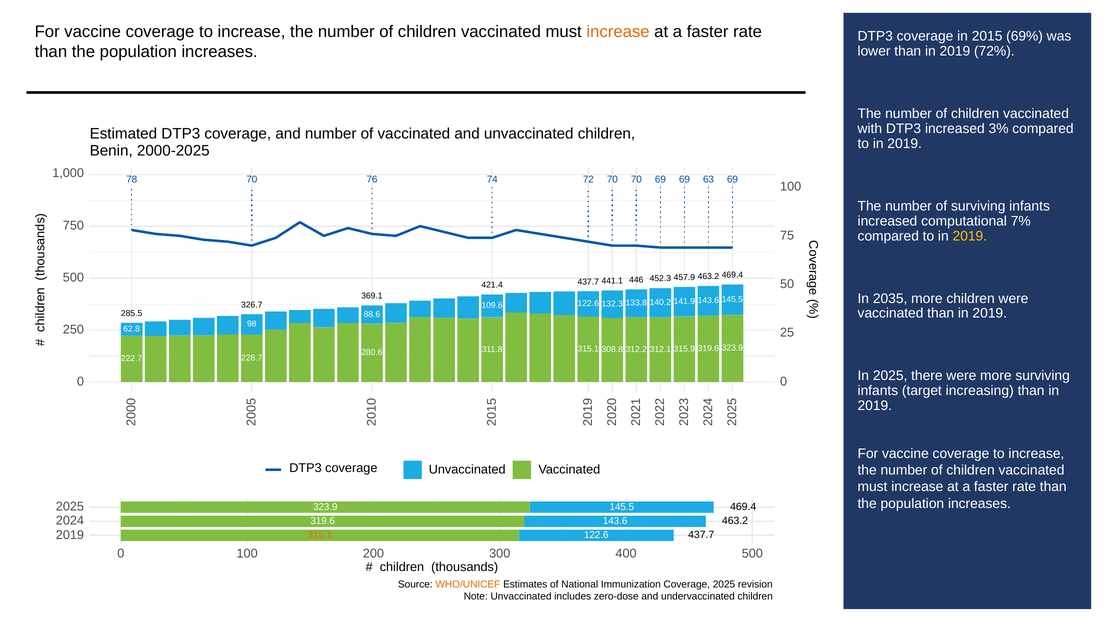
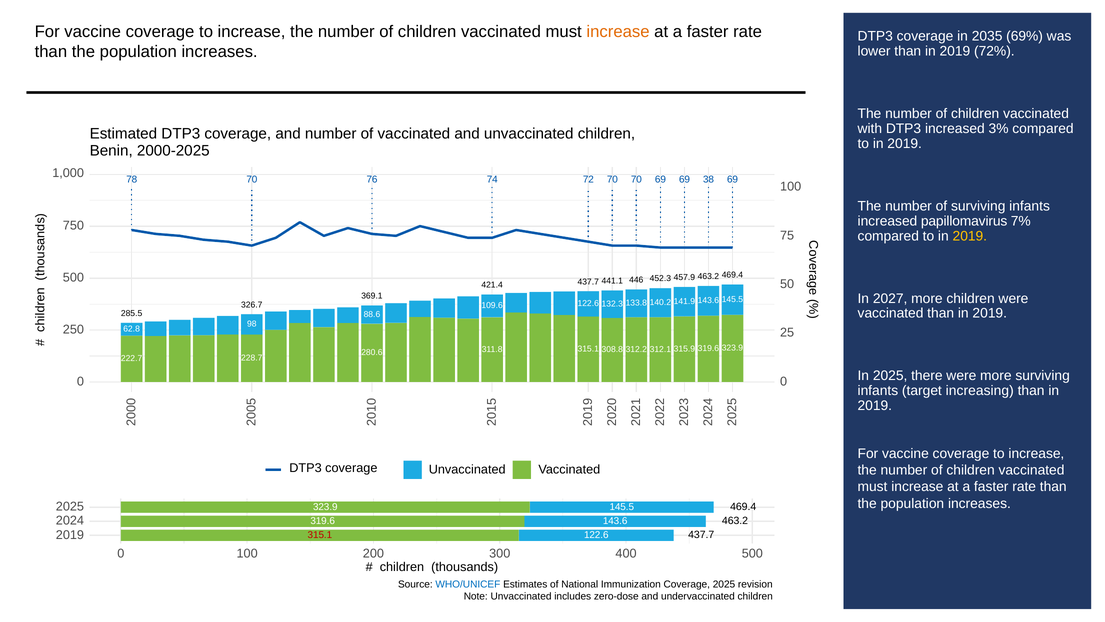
2015: 2015 -> 2035
63: 63 -> 38
computational: computational -> papillomavirus
2035: 2035 -> 2027
315.1 at (320, 535) colour: orange -> red
WHO/UNICEF colour: orange -> blue
